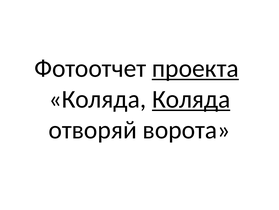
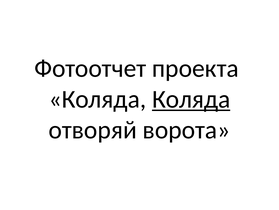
проекта underline: present -> none
